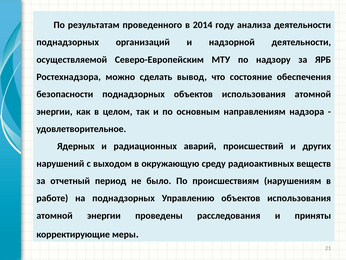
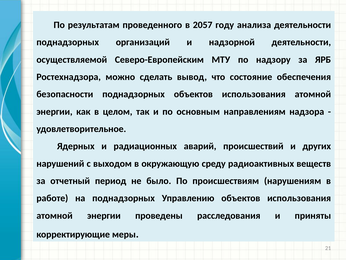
2014: 2014 -> 2057
